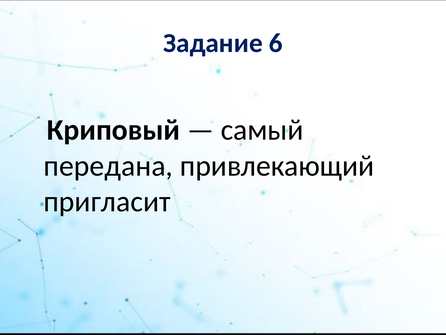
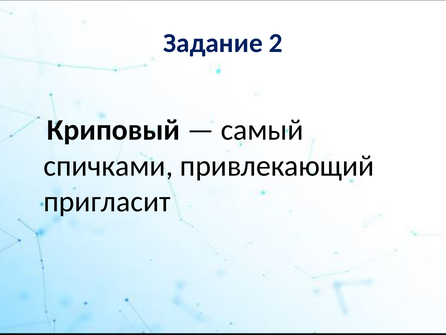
6: 6 -> 2
передана: передана -> спичками
